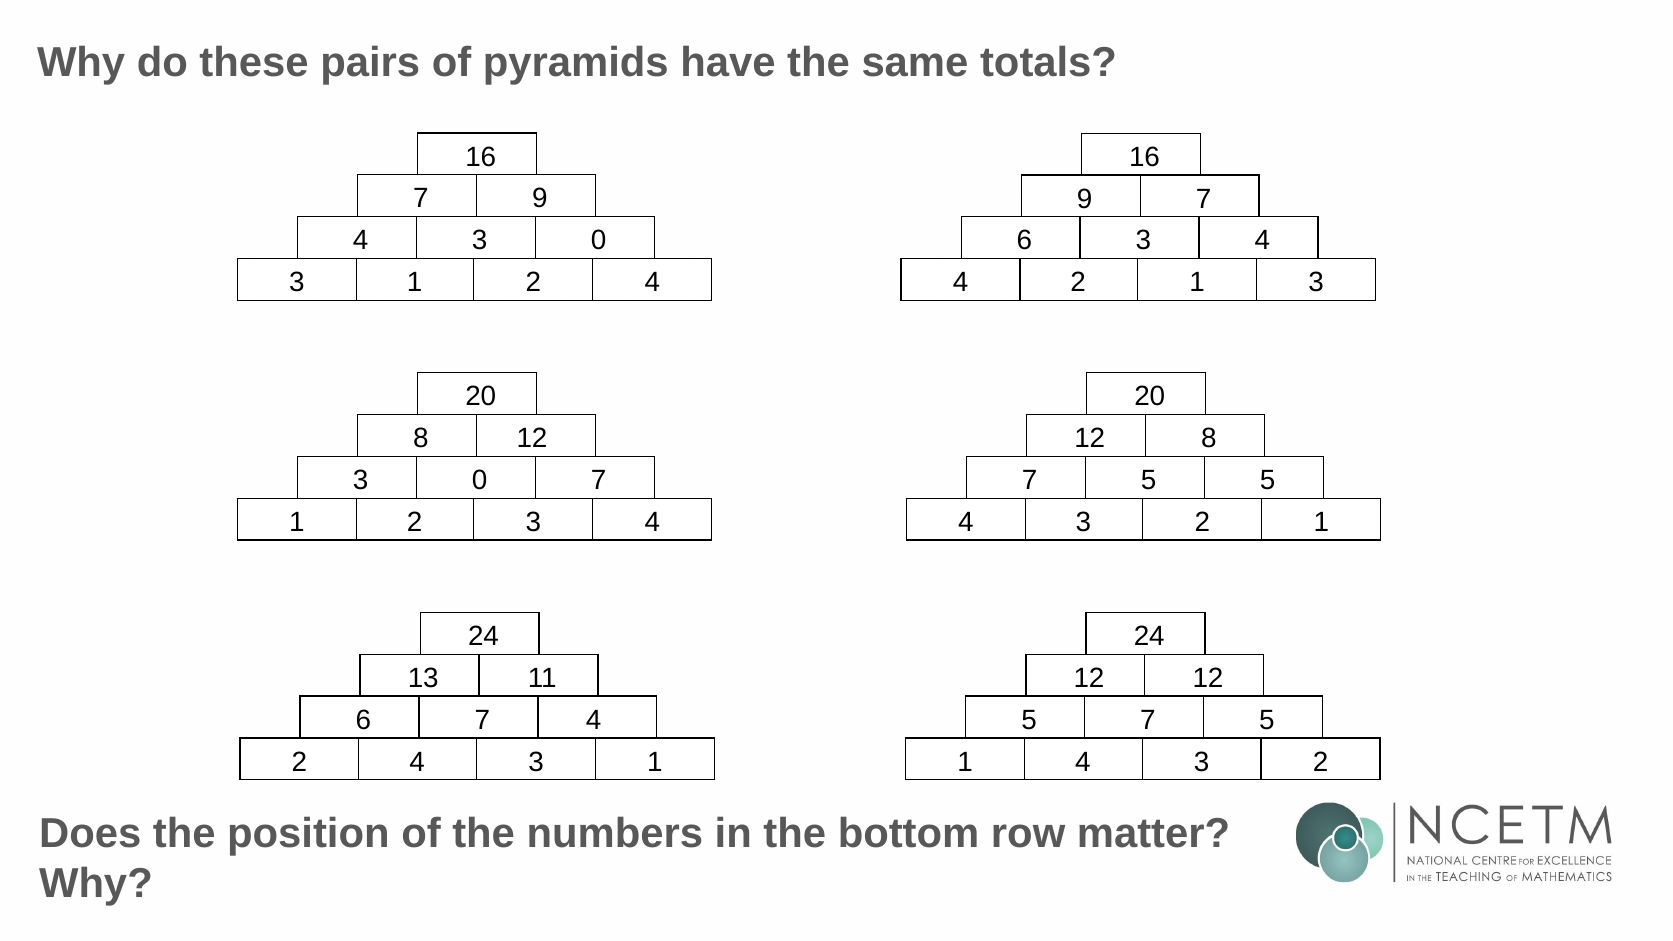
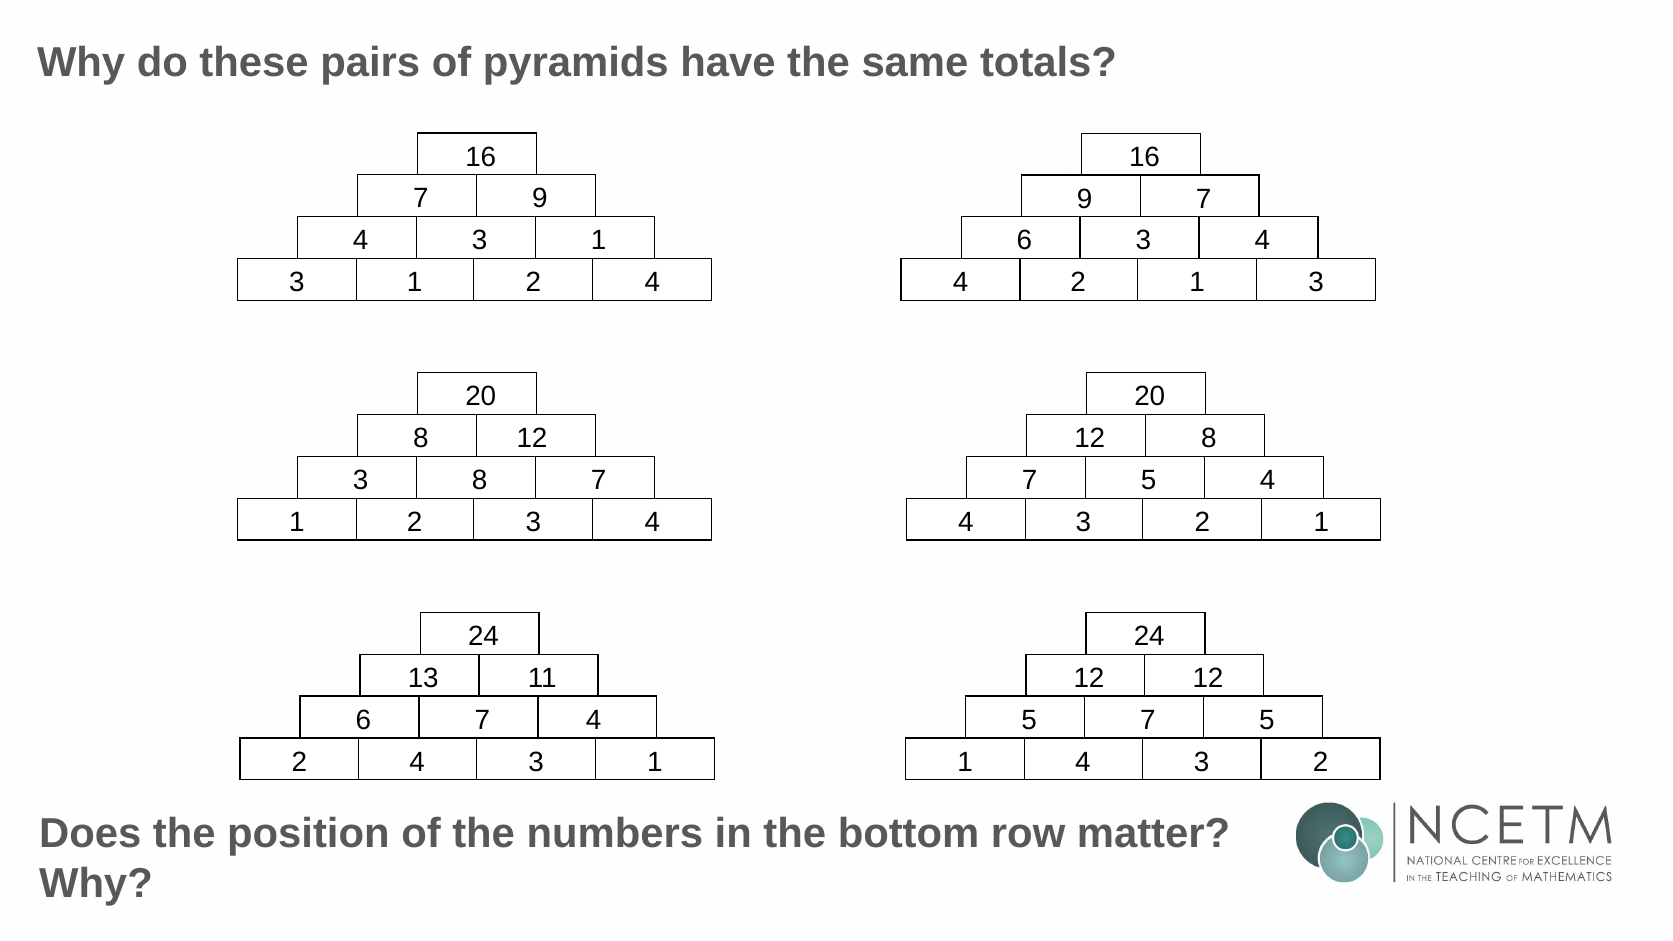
0 at (599, 241): 0 -> 1
0 at (480, 480): 0 -> 8
5 5: 5 -> 4
